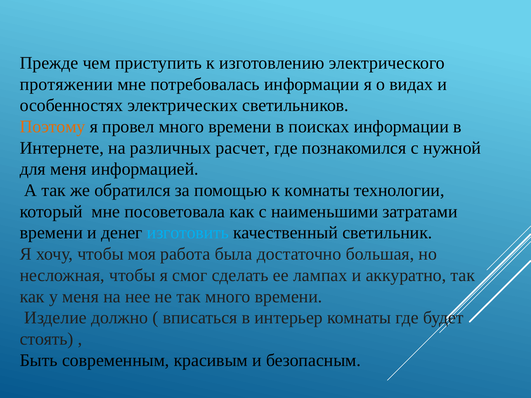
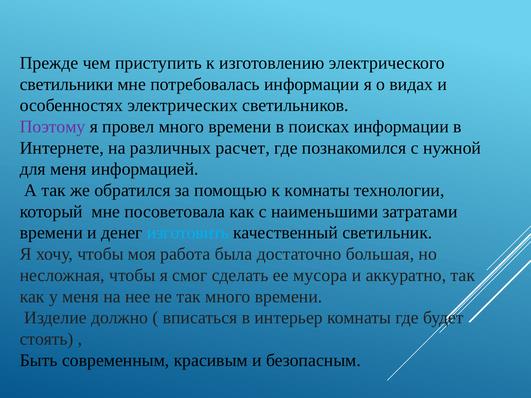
протяжении: протяжении -> светильники
Поэтому colour: orange -> purple
лампах: лампах -> мусора
